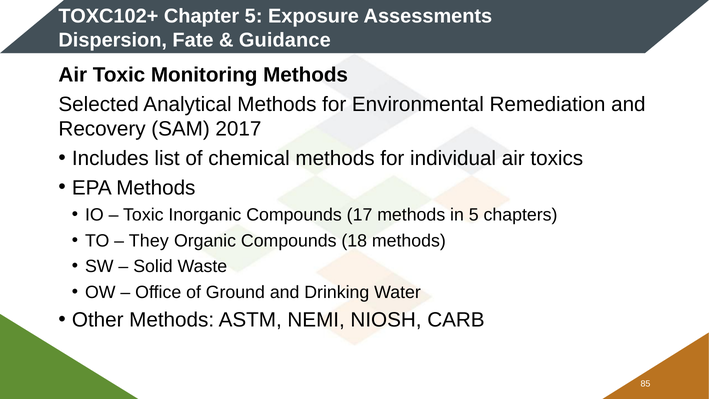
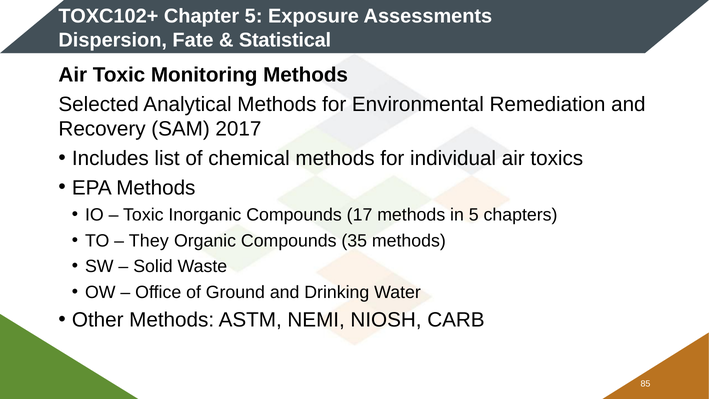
Guidance: Guidance -> Statistical
18: 18 -> 35
